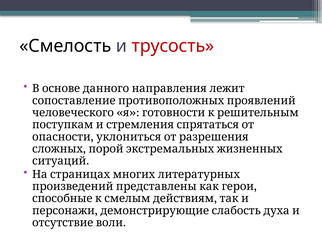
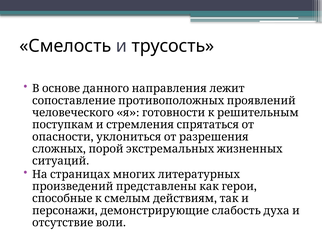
трусость colour: red -> black
